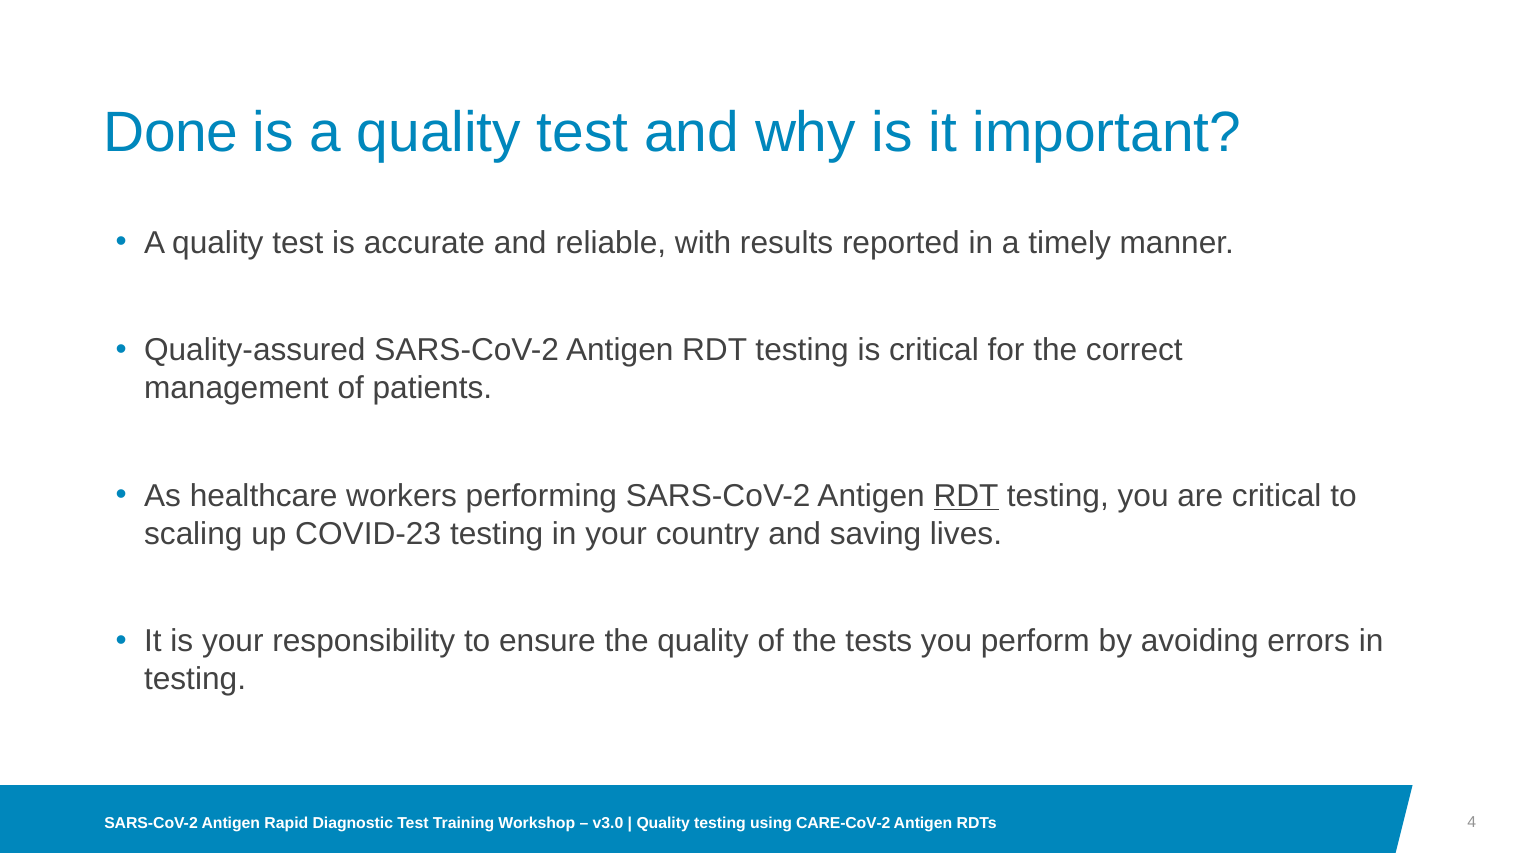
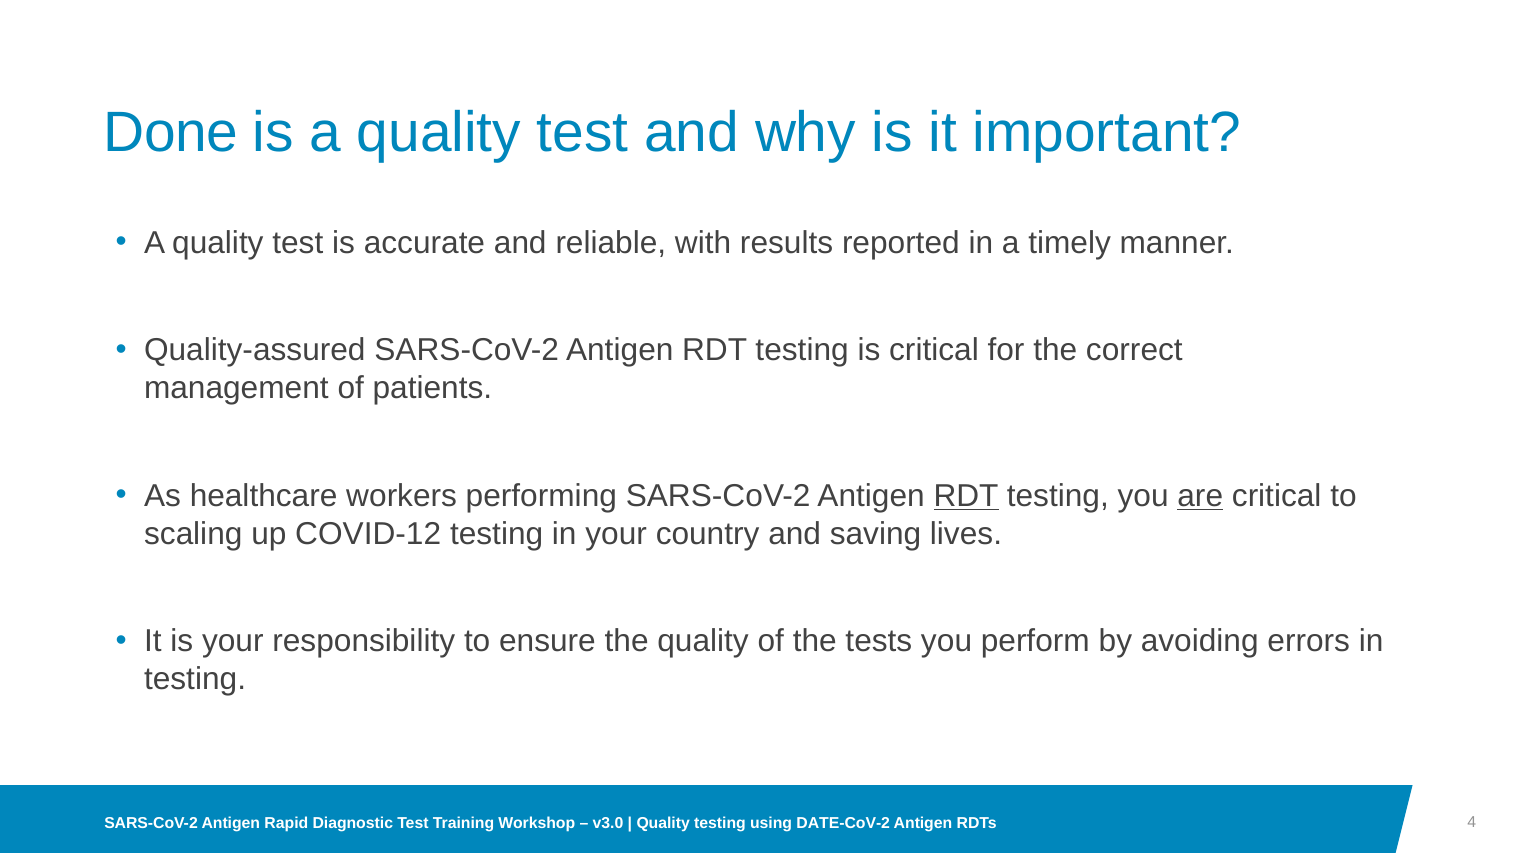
are underline: none -> present
COVID-23: COVID-23 -> COVID-12
CARE-CoV-2: CARE-CoV-2 -> DATE-CoV-2
